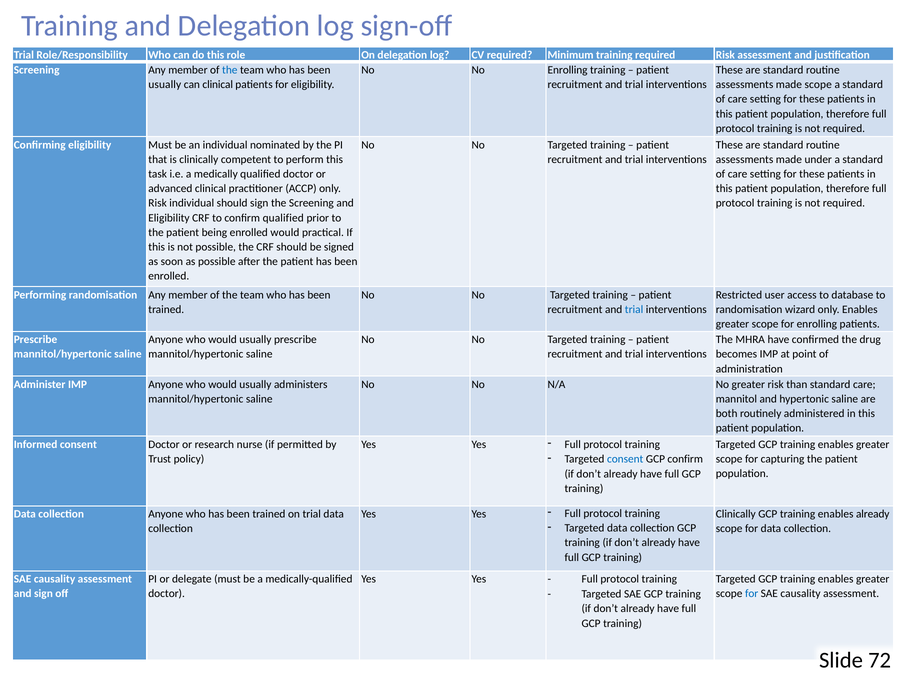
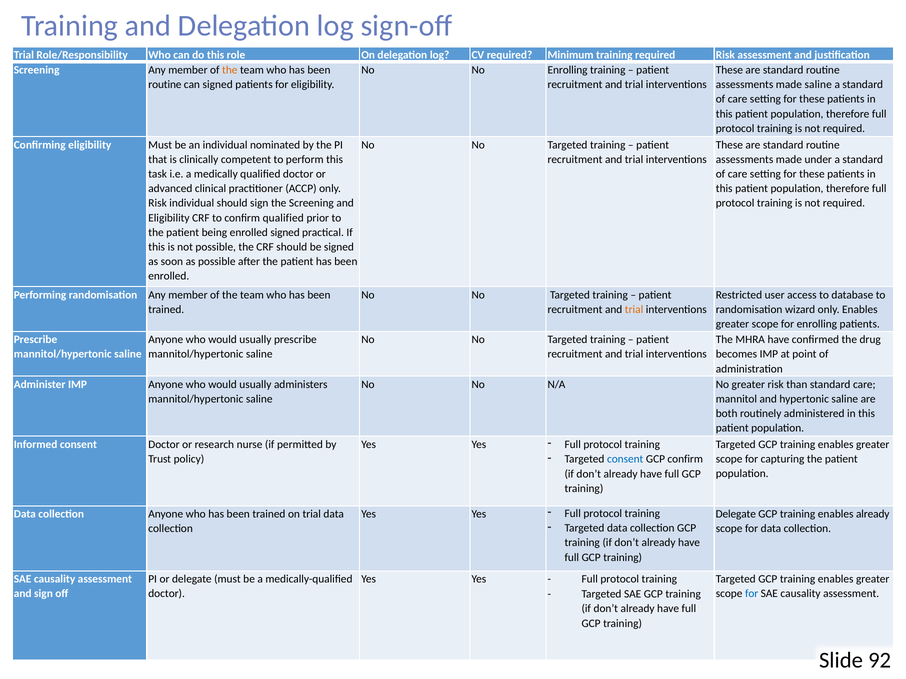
the at (230, 70) colour: blue -> orange
usually at (165, 85): usually -> routine
can clinical: clinical -> signed
made scope: scope -> saline
enrolled would: would -> signed
trial at (634, 310) colour: blue -> orange
Clinically at (736, 514): Clinically -> Delegate
72: 72 -> 92
